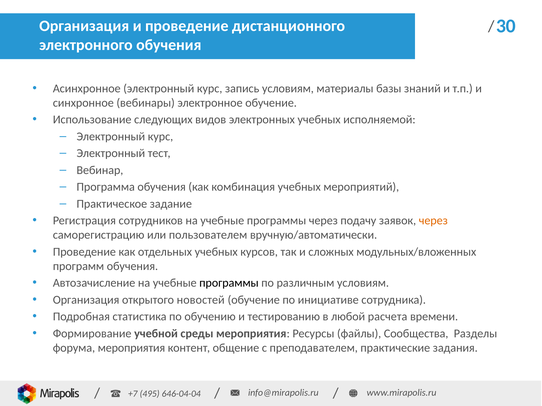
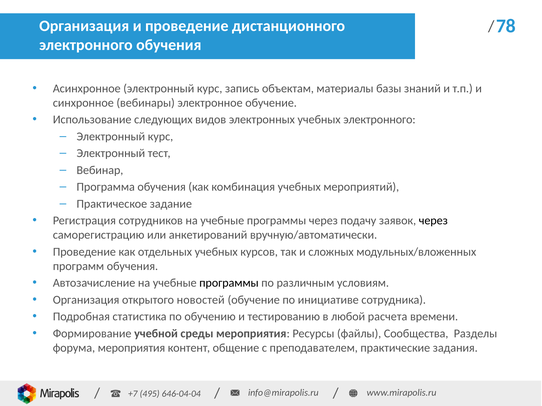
30: 30 -> 78
запись условиям: условиям -> объектам
учебных исполняемой: исполняемой -> электронного
через at (433, 221) colour: orange -> black
пользователем: пользователем -> анкетирований
